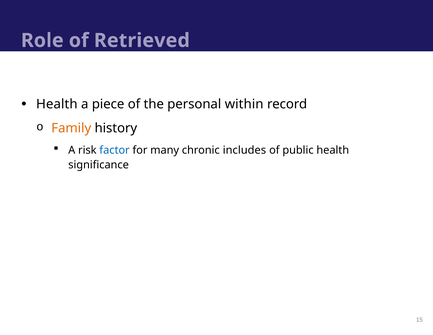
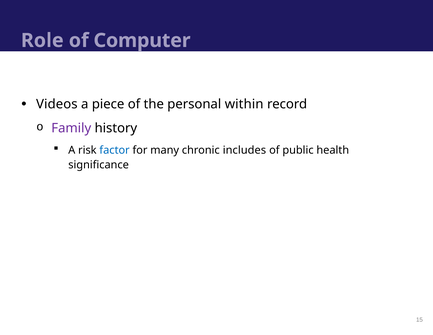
Retrieved: Retrieved -> Computer
Health at (57, 104): Health -> Videos
Family colour: orange -> purple
